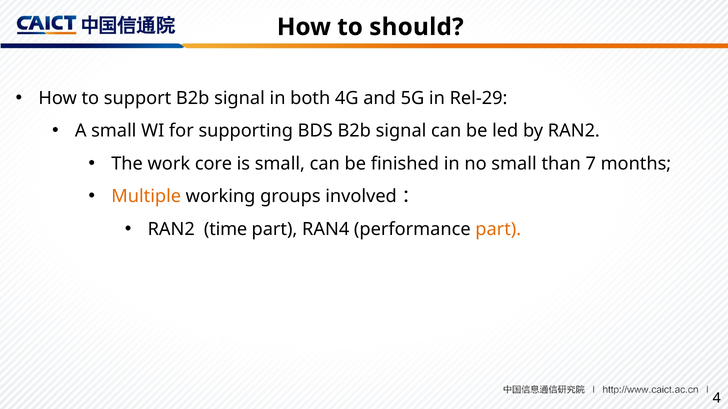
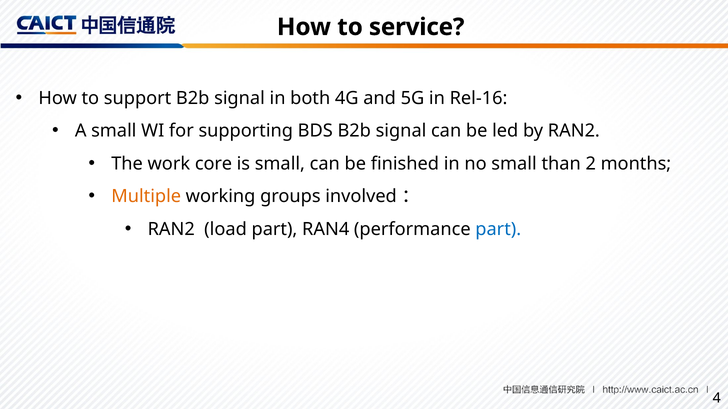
should: should -> service
Rel-29: Rel-29 -> Rel-16
7: 7 -> 2
time: time -> load
part at (498, 229) colour: orange -> blue
